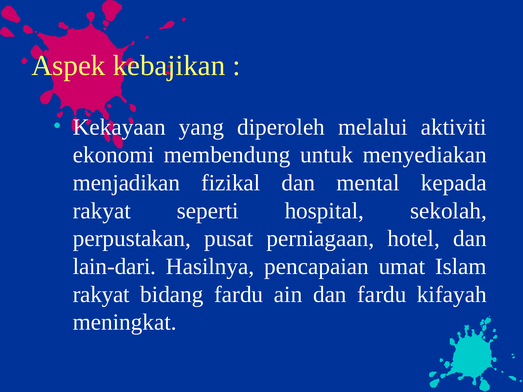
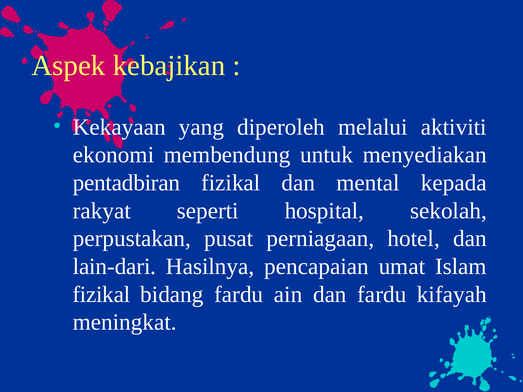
menjadikan: menjadikan -> pentadbiran
rakyat at (101, 295): rakyat -> fizikal
